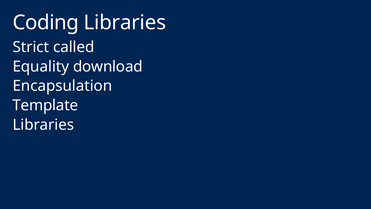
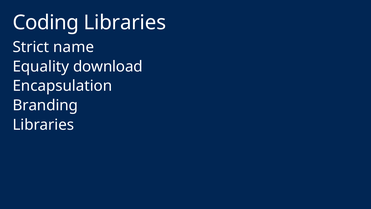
called: called -> name
Template: Template -> Branding
